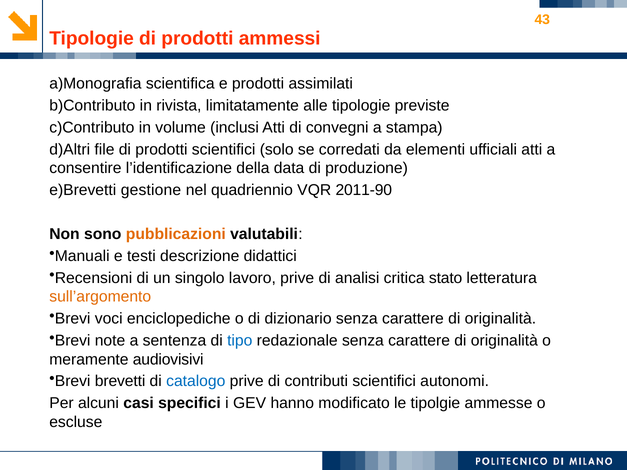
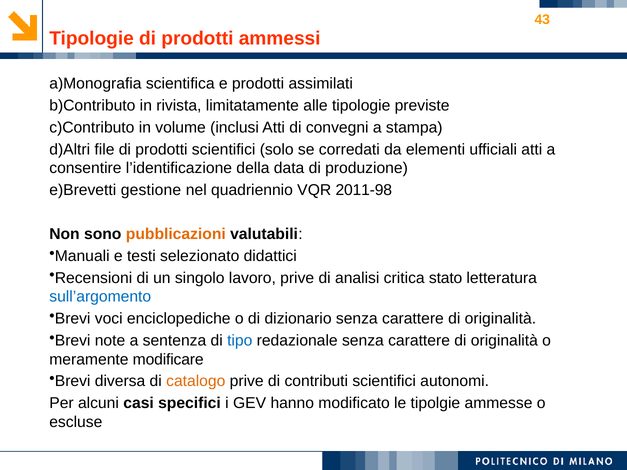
2011-90: 2011-90 -> 2011-98
descrizione: descrizione -> selezionato
sull’argomento colour: orange -> blue
audiovisivi: audiovisivi -> modificare
brevetti: brevetti -> diversa
catalogo colour: blue -> orange
